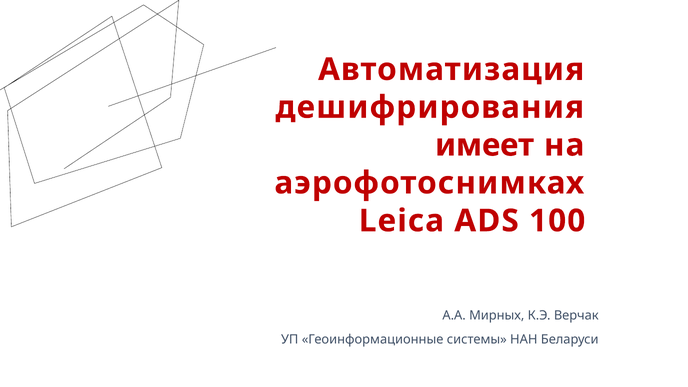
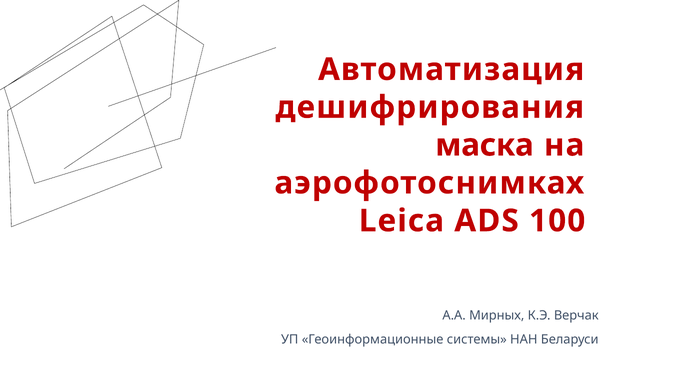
имеет: имеет -> маска
